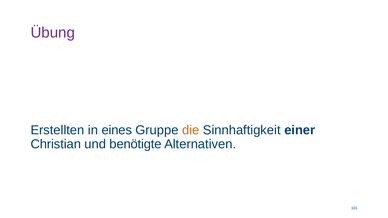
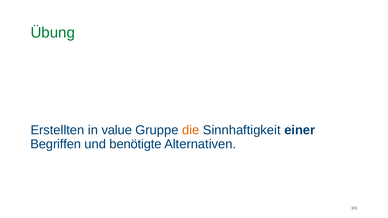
Übung colour: purple -> green
eines: eines -> value
Christian: Christian -> Begriffen
